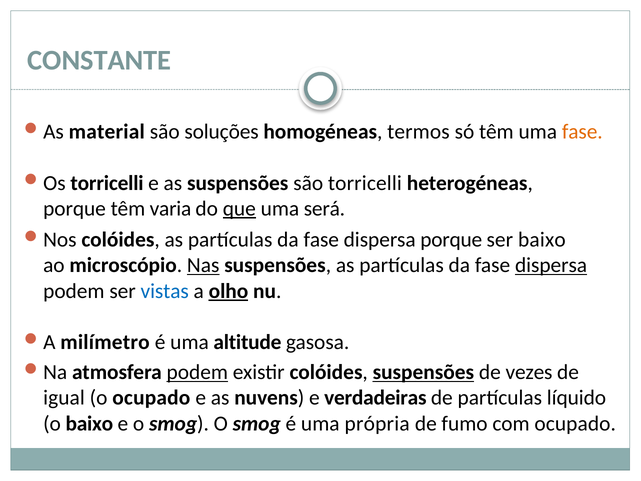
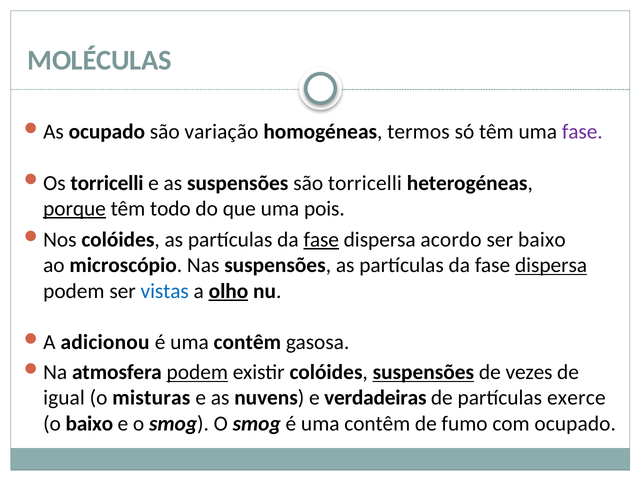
CONSTANTE: CONSTANTE -> MOLÉCULAS
material at (107, 132): material -> ocupado
soluções: soluções -> variação
fase at (582, 132) colour: orange -> purple
porque at (75, 209) underline: none -> present
varia: varia -> todo
que underline: present -> none
será: será -> pois
fase at (321, 240) underline: none -> present
dispersa porque: porque -> acordo
Nas underline: present -> none
milímetro: milímetro -> adicionou
altitude at (247, 342): altitude -> contêm
o ocupado: ocupado -> misturas
líquido: líquido -> exerce
smog é uma própria: própria -> contêm
